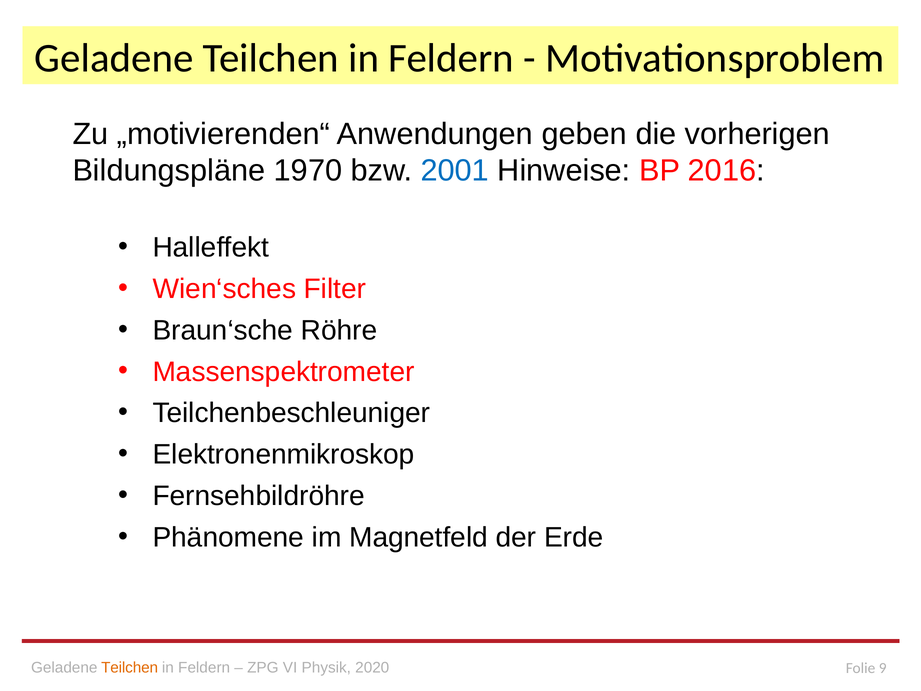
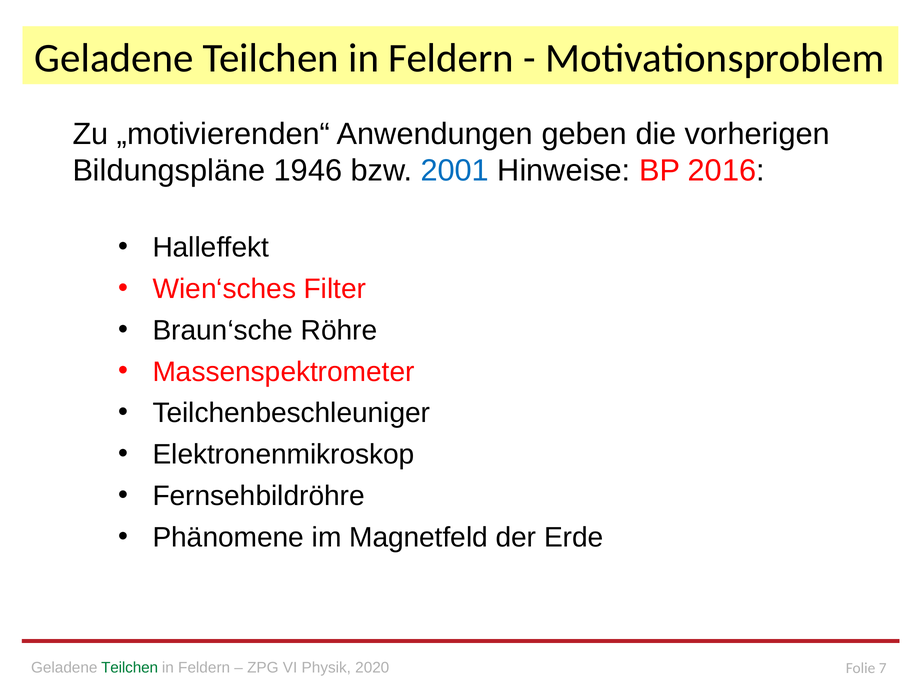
1970: 1970 -> 1946
Teilchen at (130, 668) colour: orange -> green
9: 9 -> 7
